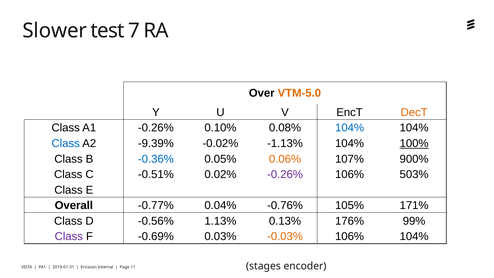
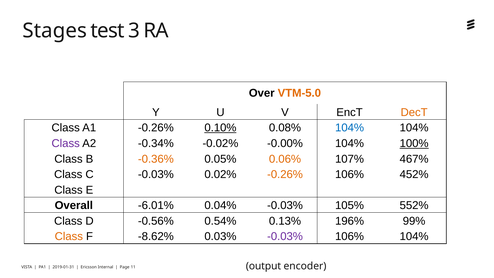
Slower: Slower -> Stages
7: 7 -> 3
0.10% underline: none -> present
Class at (66, 143) colour: blue -> purple
-9.39%: -9.39% -> -0.34%
-1.13%: -1.13% -> -0.00%
-0.36% colour: blue -> orange
900%: 900% -> 467%
C -0.51%: -0.51% -> -0.03%
-0.26% at (285, 174) colour: purple -> orange
503%: 503% -> 452%
-0.77%: -0.77% -> -6.01%
0.04% -0.76%: -0.76% -> -0.03%
171%: 171% -> 552%
1.13%: 1.13% -> 0.54%
176%: 176% -> 196%
Class at (69, 236) colour: purple -> orange
-0.69%: -0.69% -> -8.62%
-0.03% at (285, 236) colour: orange -> purple
stages: stages -> output
